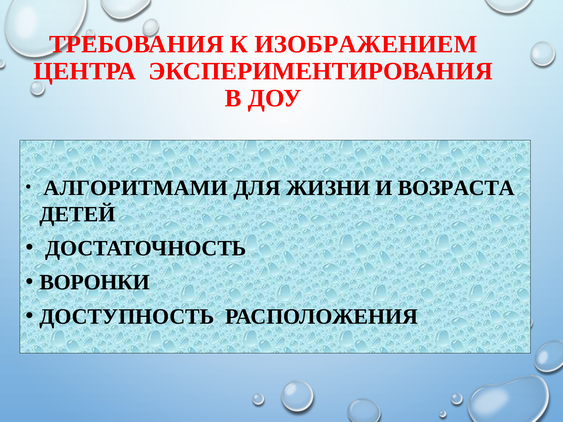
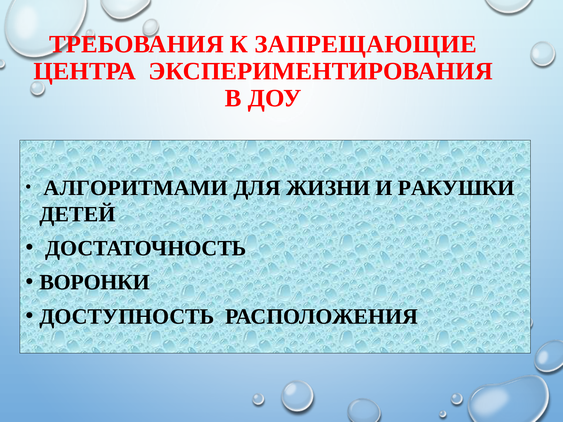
ИЗОБРАЖЕНИЕМ: ИЗОБРАЖЕНИЕМ -> ЗАПРЕЩАЮЩИЕ
ВОЗРАСТА: ВОЗРАСТА -> РАКУШКИ
